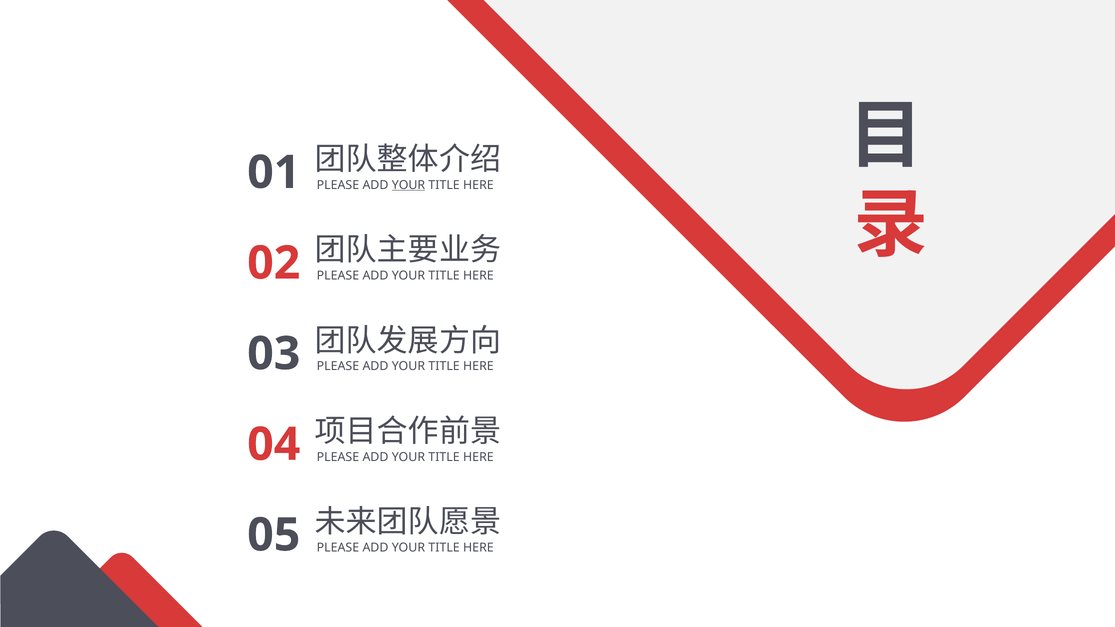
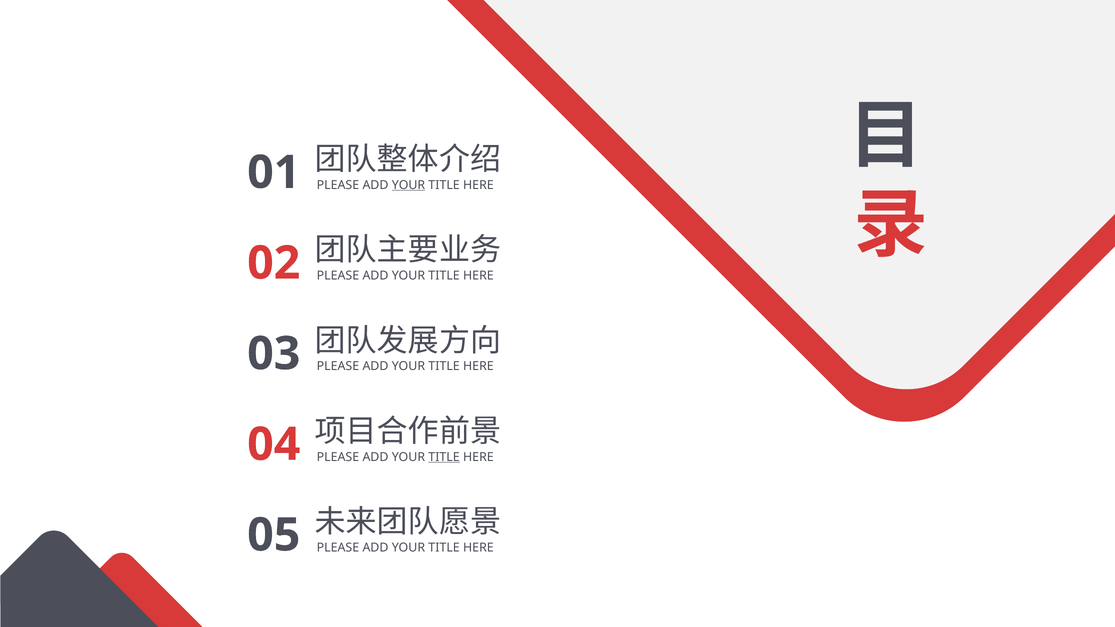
TITLE at (444, 457) underline: none -> present
